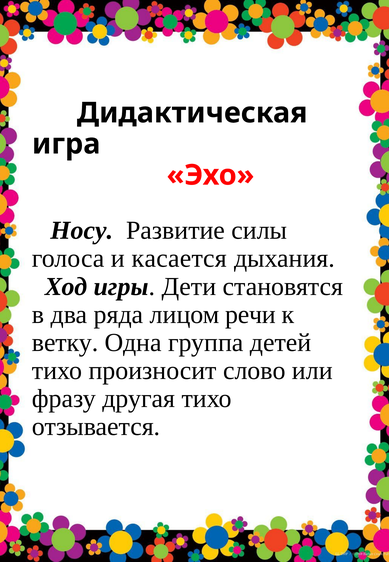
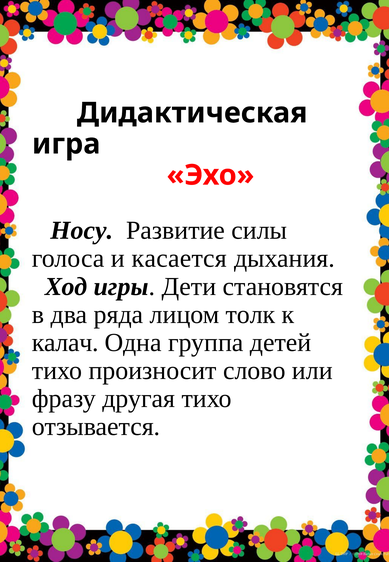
речи: речи -> толк
ветку: ветку -> калач
